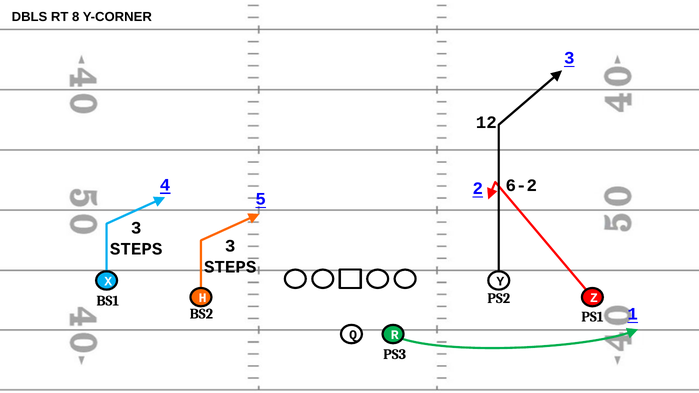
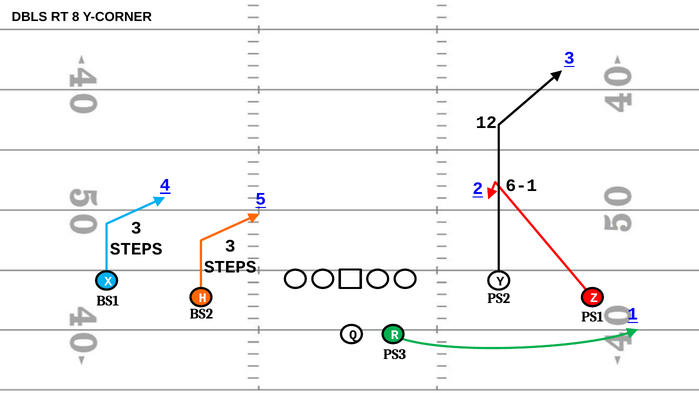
6-2: 6-2 -> 6-1
